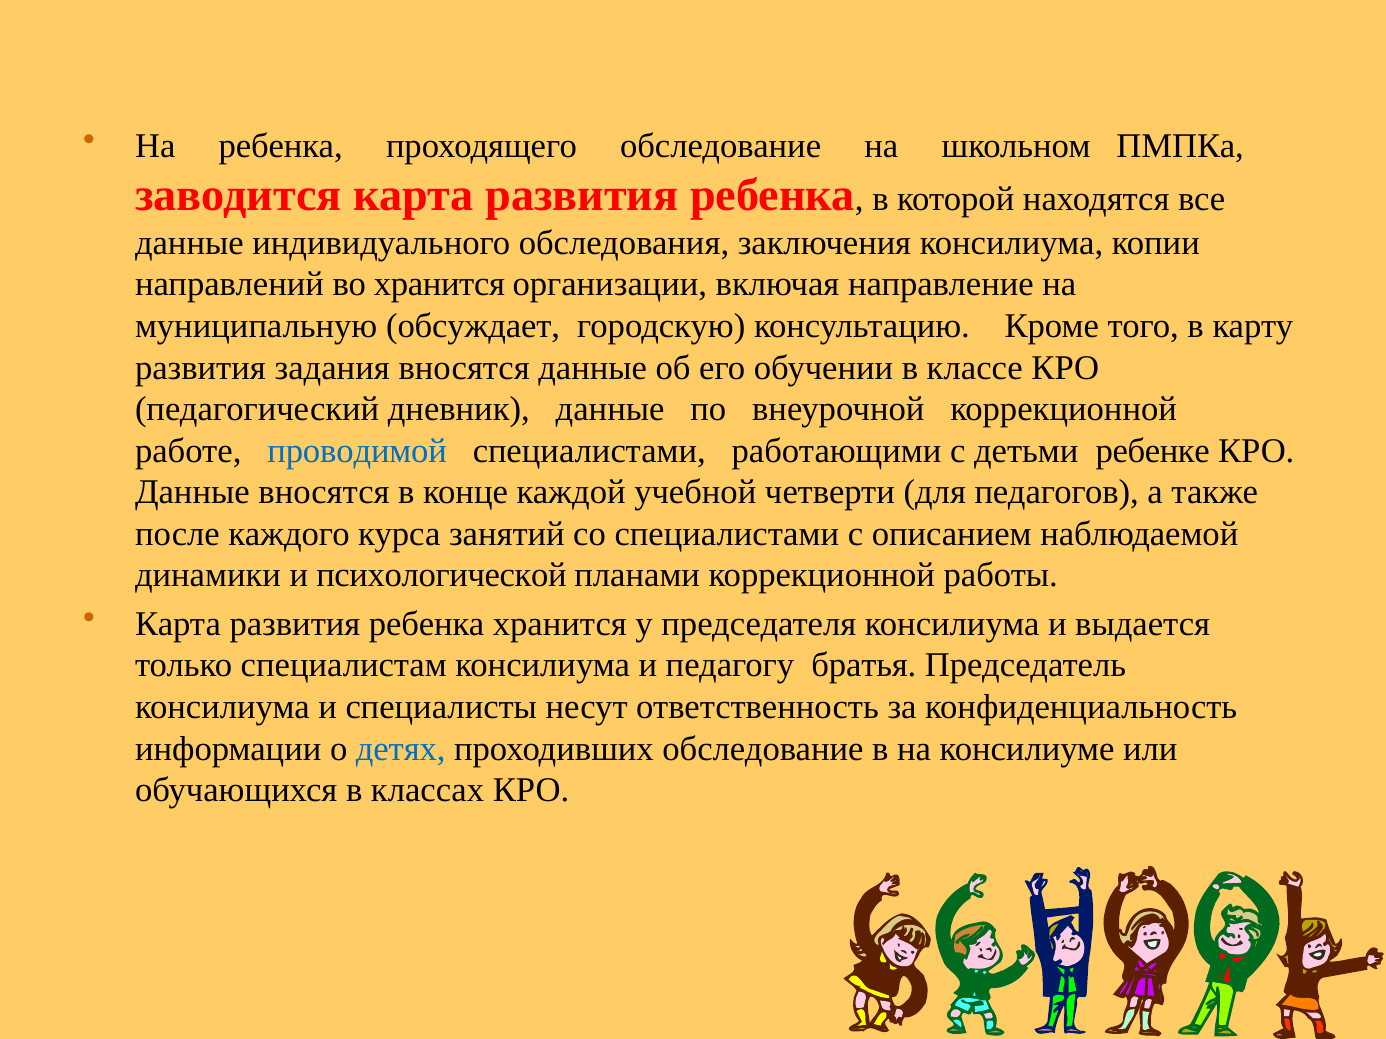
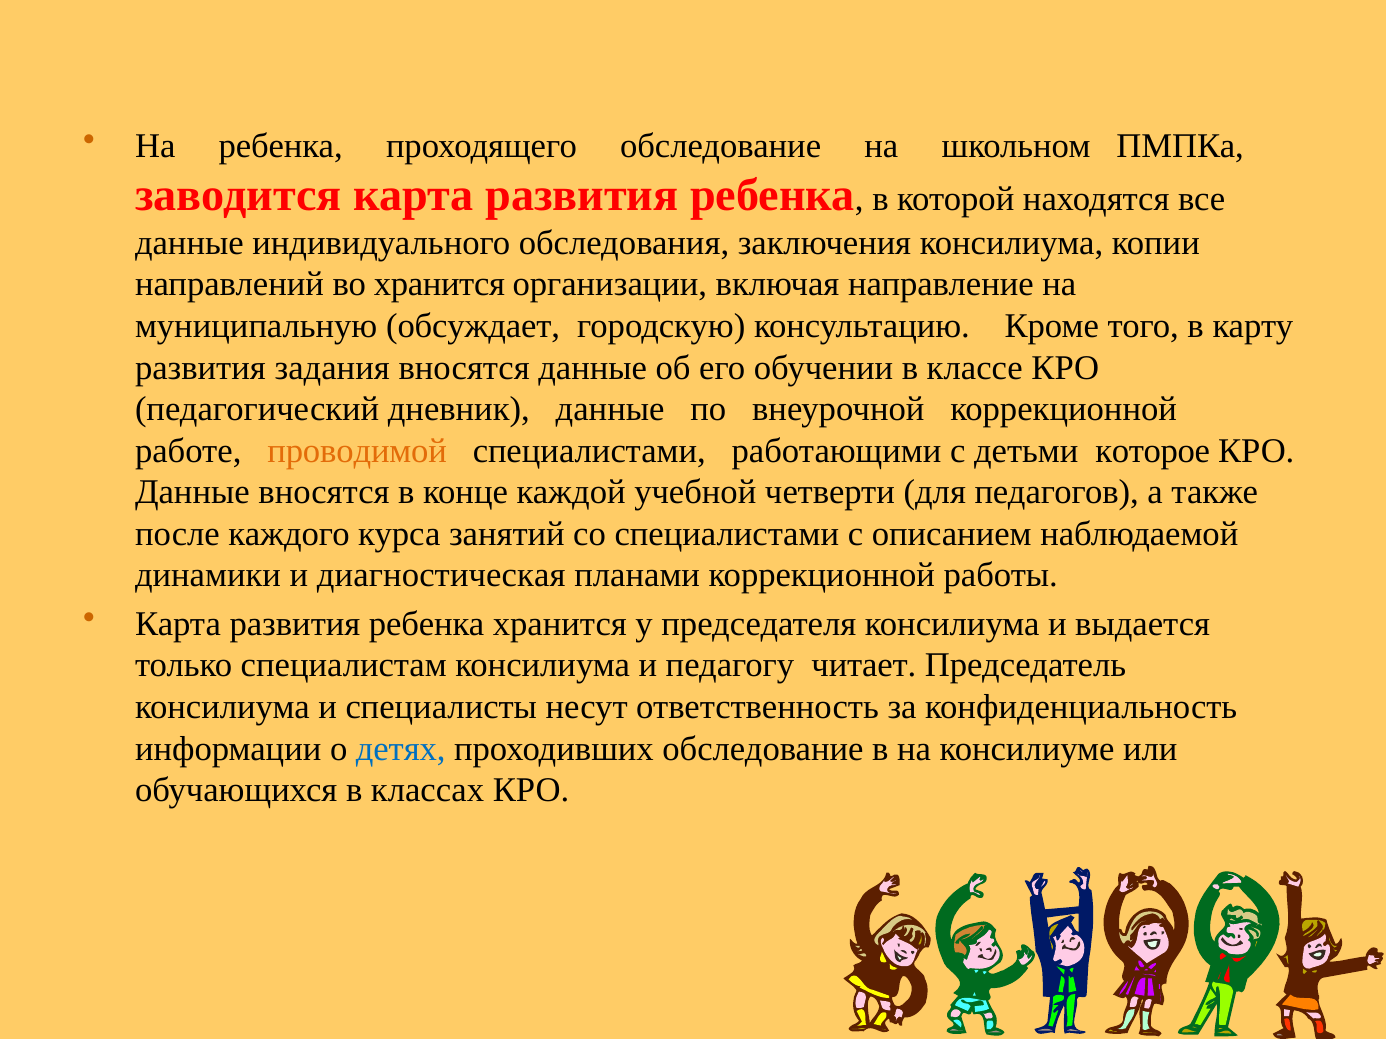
проводимой colour: blue -> orange
ребенке: ребенке -> которое
психологической: психологической -> диагностическая
братья: братья -> читает
